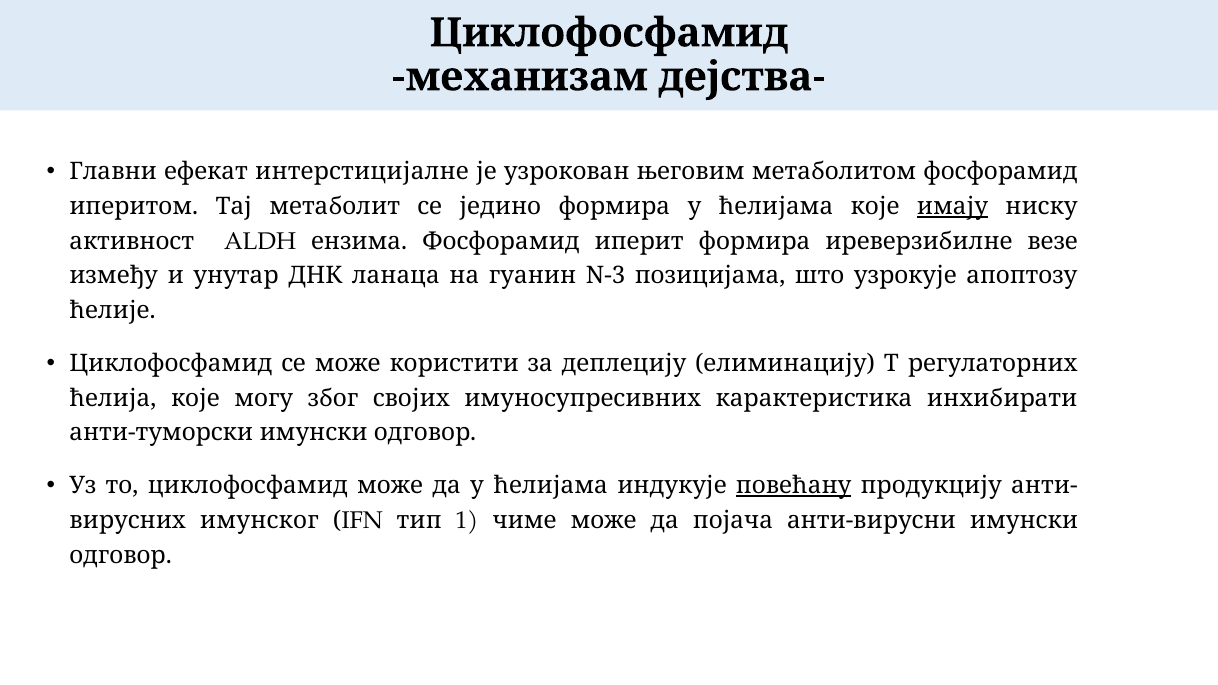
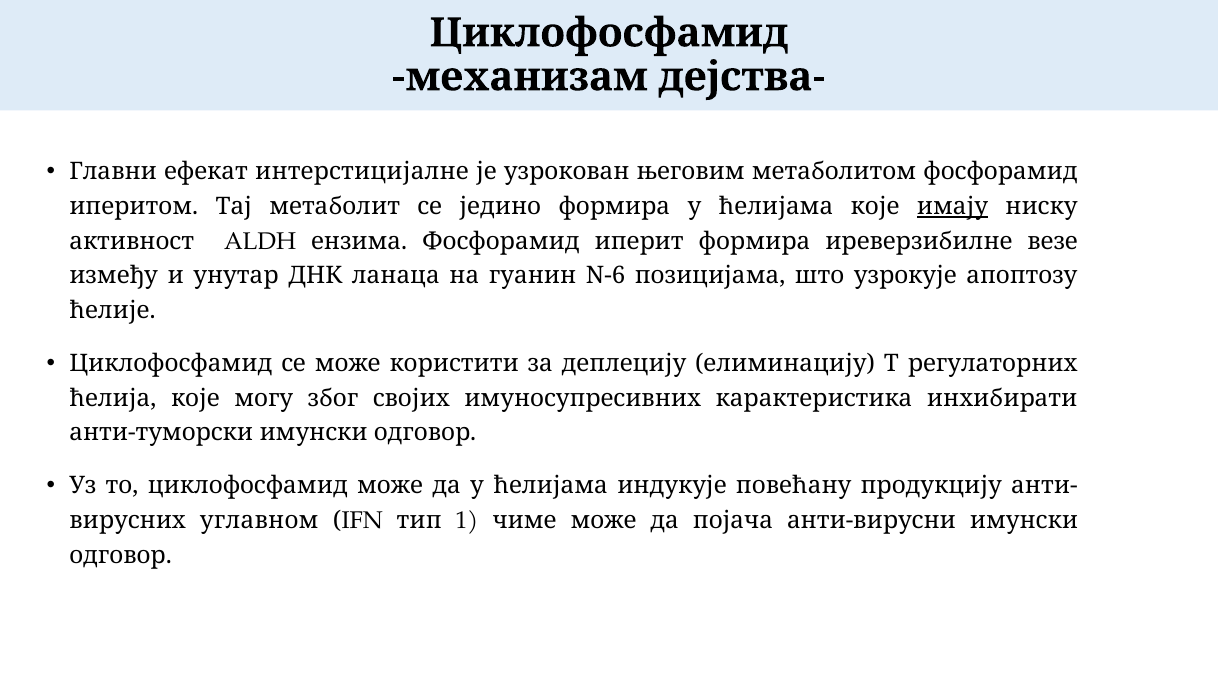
N-3: N-3 -> N-6
повећану underline: present -> none
имунског: имунског -> углавном
